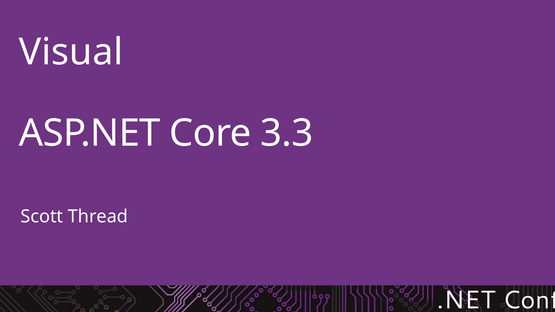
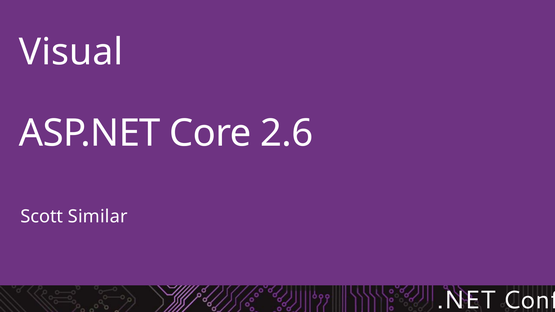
3.3: 3.3 -> 2.6
Thread: Thread -> Similar
